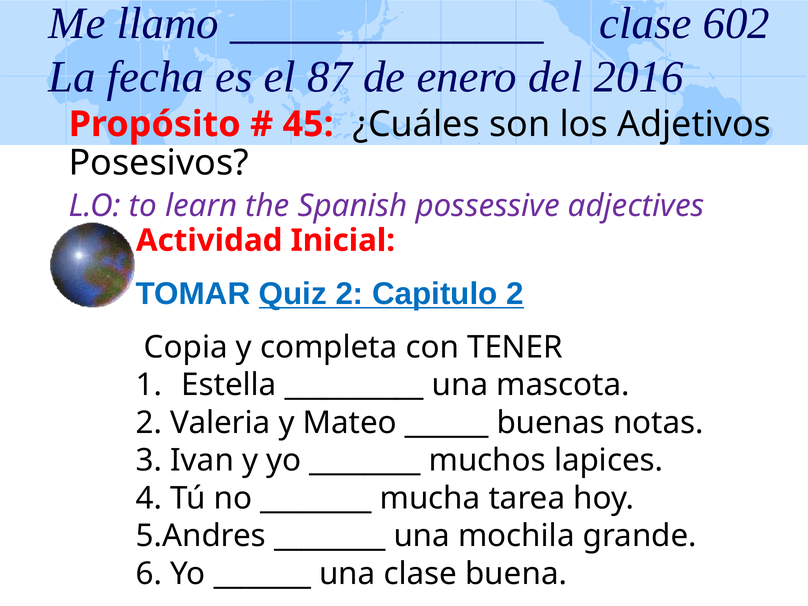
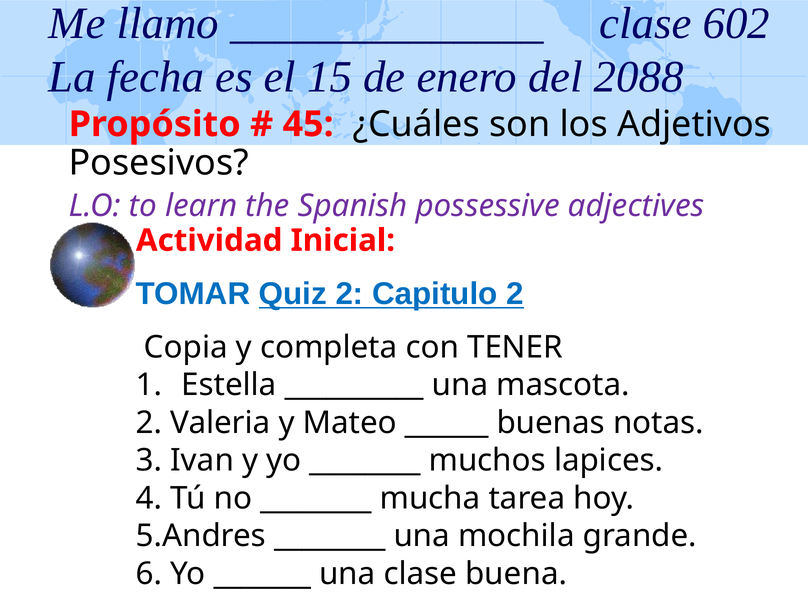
87: 87 -> 15
2016: 2016 -> 2088
